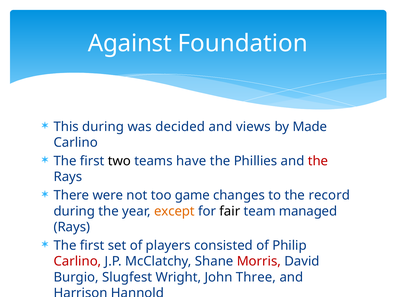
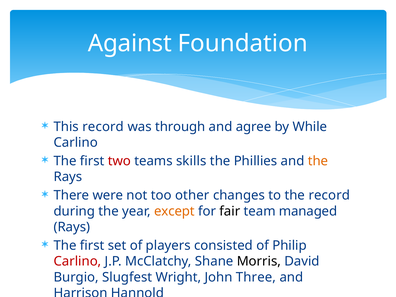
This during: during -> record
decided: decided -> through
views: views -> agree
Made: Made -> While
two colour: black -> red
have: have -> skills
the at (318, 161) colour: red -> orange
game: game -> other
Morris colour: red -> black
